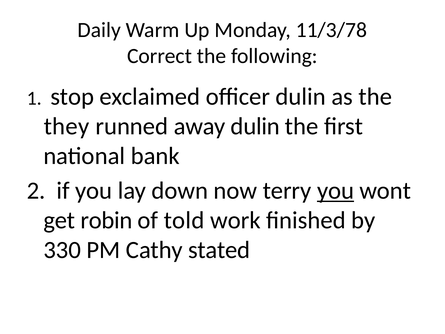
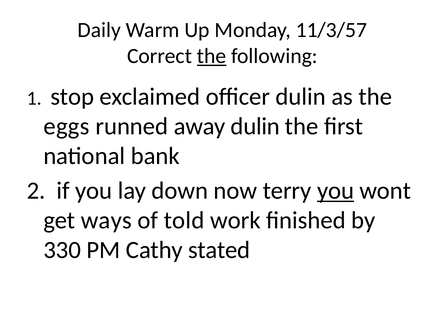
11/3/78: 11/3/78 -> 11/3/57
the at (212, 56) underline: none -> present
they: they -> eggs
robin: robin -> ways
